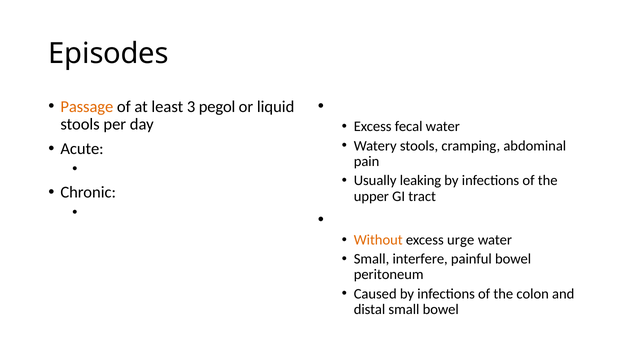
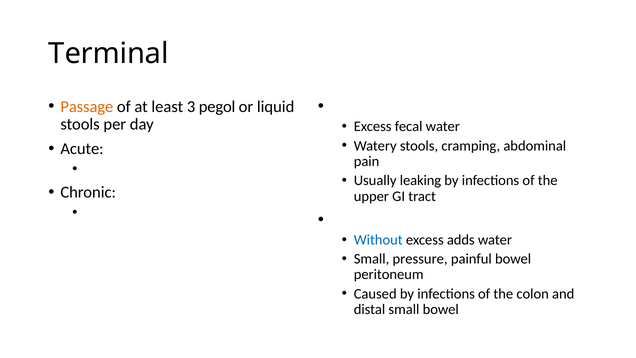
Episodes: Episodes -> Terminal
Without colour: orange -> blue
urge: urge -> adds
interfere: interfere -> pressure
